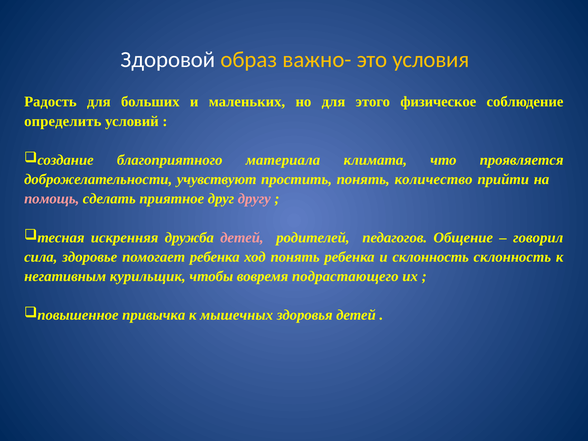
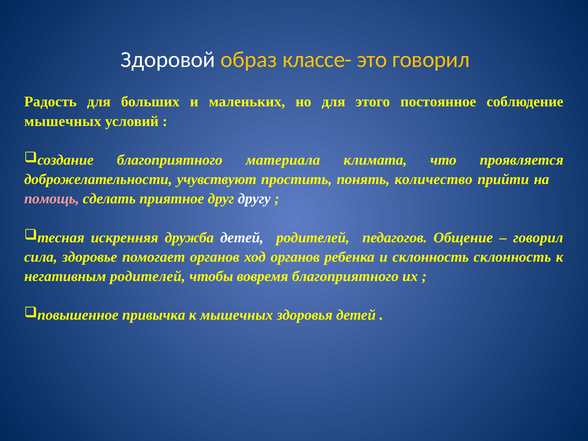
важно-: важно- -> классе-
это условия: условия -> говорил
физическое: физическое -> постоянное
определить at (63, 121): определить -> мышечных
другу colour: pink -> white
детей at (242, 238) colour: pink -> white
помогает ребенка: ребенка -> органов
ход понять: понять -> органов
негативным курильщик: курильщик -> родителей
вовремя подрастающего: подрастающего -> благоприятного
